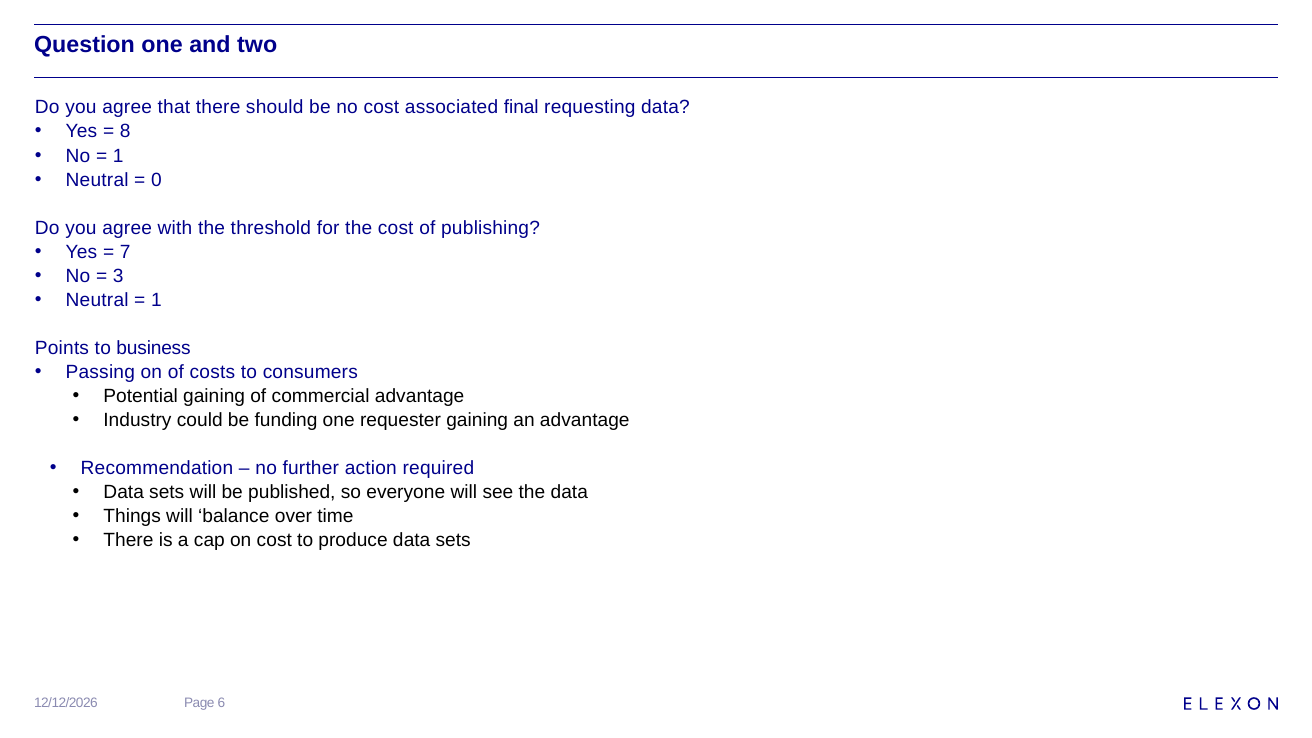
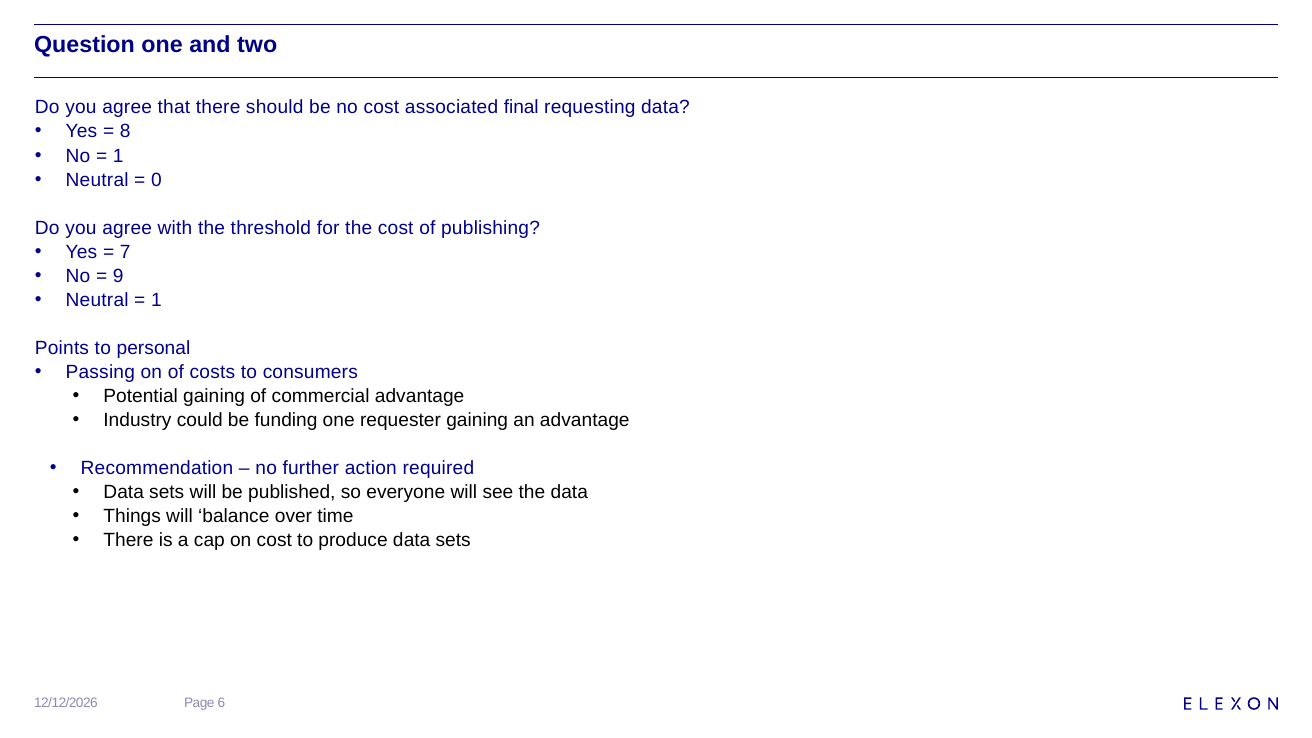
3: 3 -> 9
business: business -> personal
